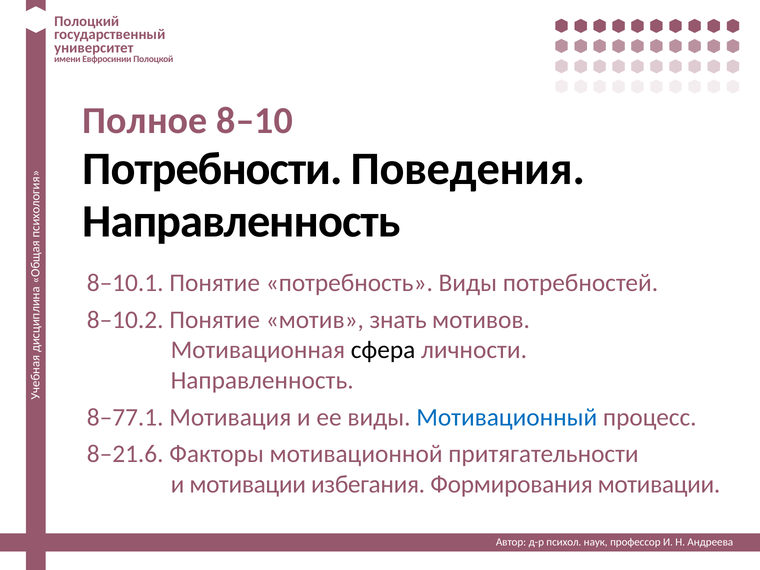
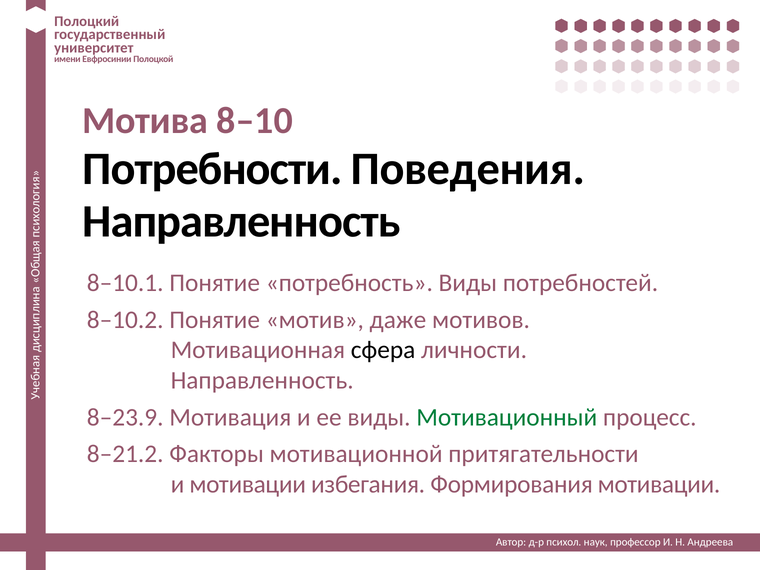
Полное: Полное -> Мотива
знать: знать -> даже
8–77.1: 8–77.1 -> 8–23.9
Мотивационный colour: blue -> green
8–21.6: 8–21.6 -> 8–21.2
